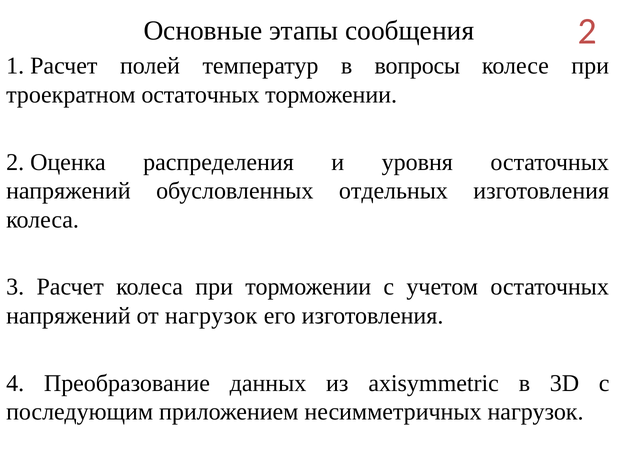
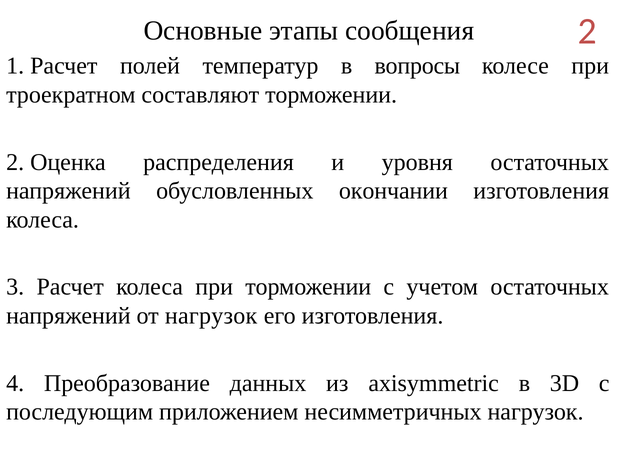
троекратном остаточных: остаточных -> составляют
отдельных: отдельных -> окончании
